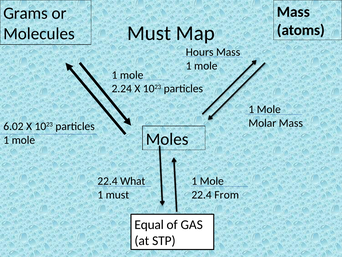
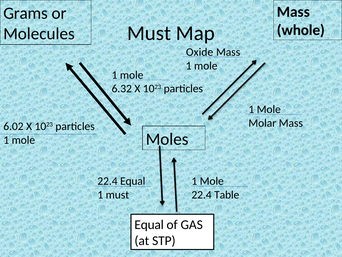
atoms: atoms -> whole
Hours: Hours -> Oxide
2.24: 2.24 -> 6.32
22.4 What: What -> Equal
From: From -> Table
